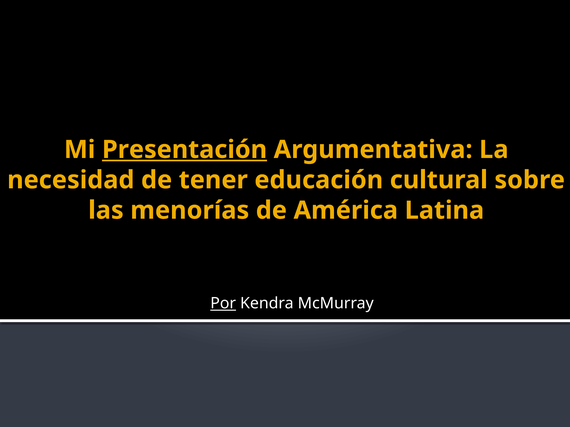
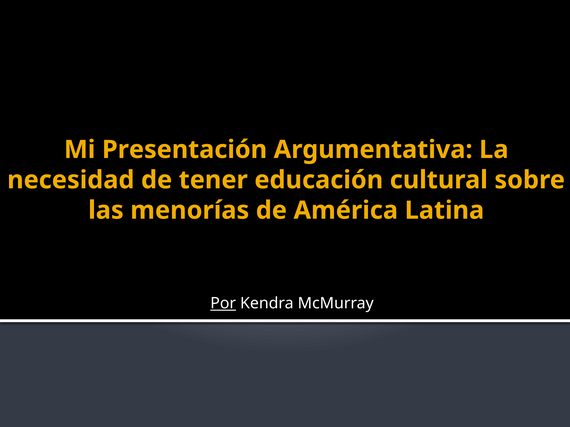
Presentación underline: present -> none
